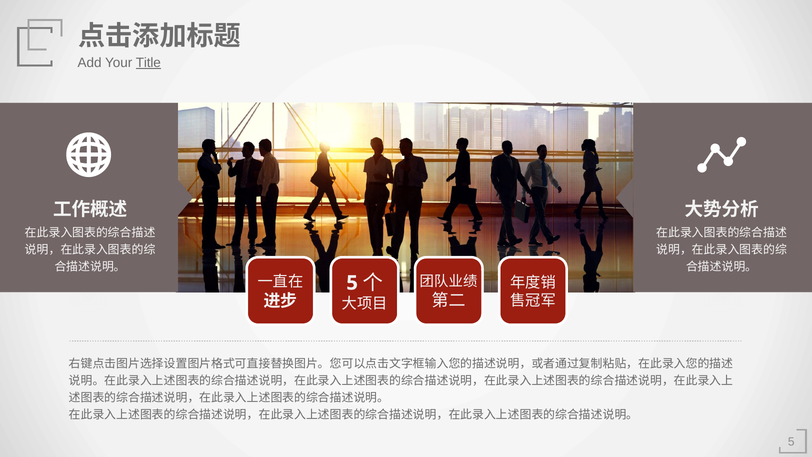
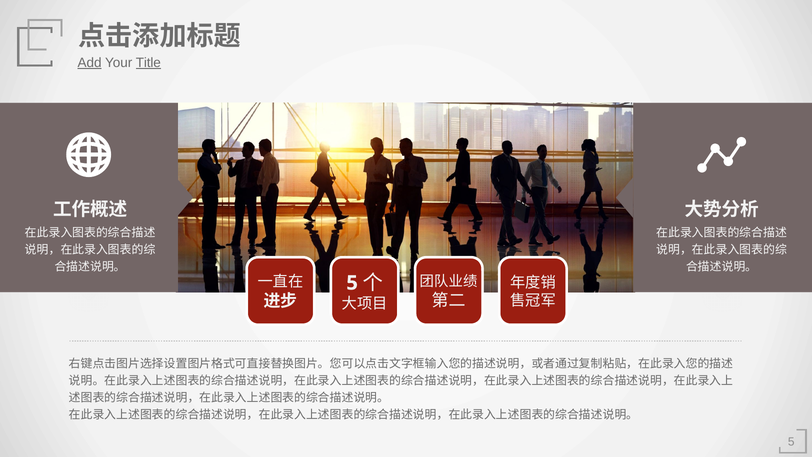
Add underline: none -> present
